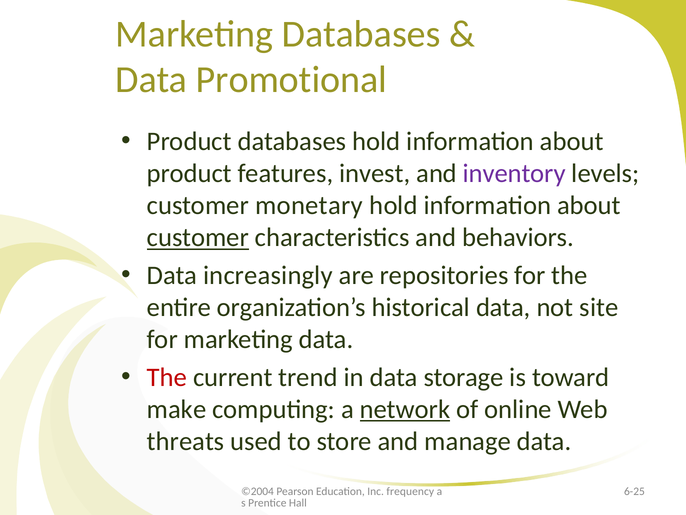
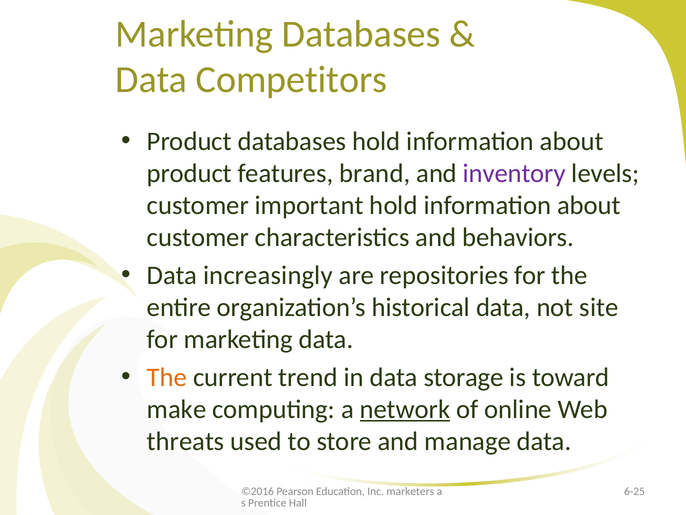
Promotional: Promotional -> Competitors
invest: invest -> brand
monetary: monetary -> important
customer at (198, 237) underline: present -> none
The at (167, 377) colour: red -> orange
©2004: ©2004 -> ©2016
frequency: frequency -> marketers
